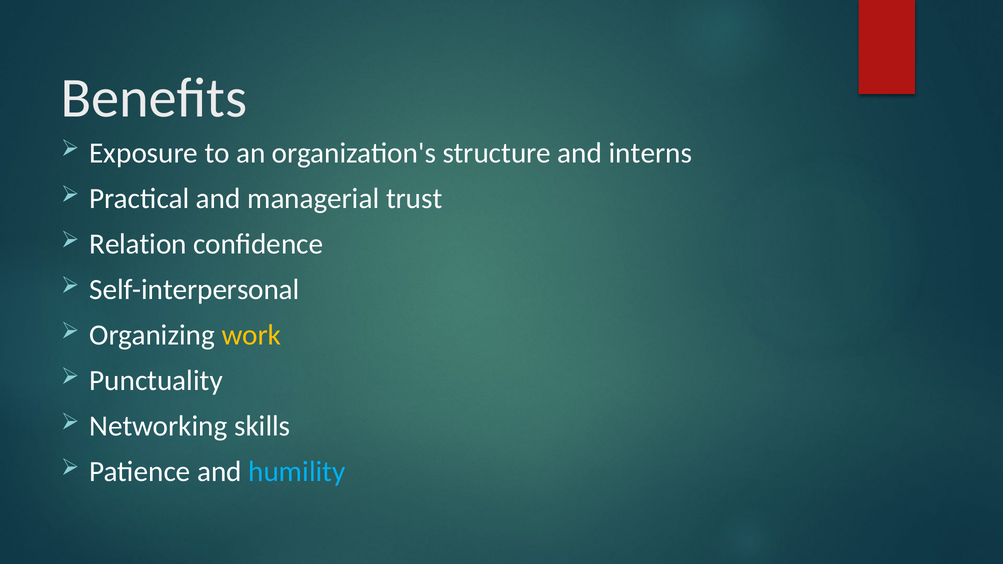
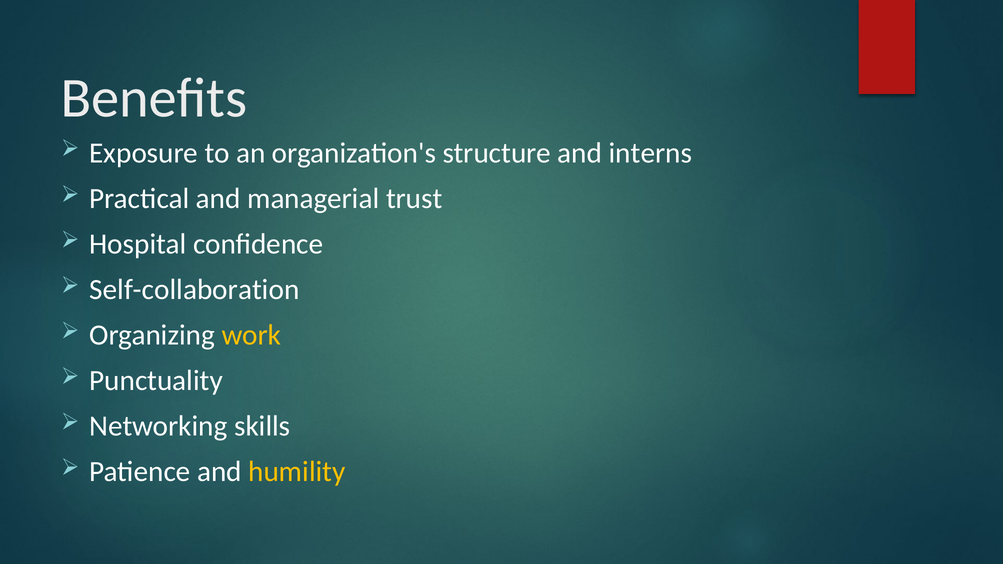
Relation: Relation -> Hospital
Self-interpersonal: Self-interpersonal -> Self-collaboration
humility colour: light blue -> yellow
